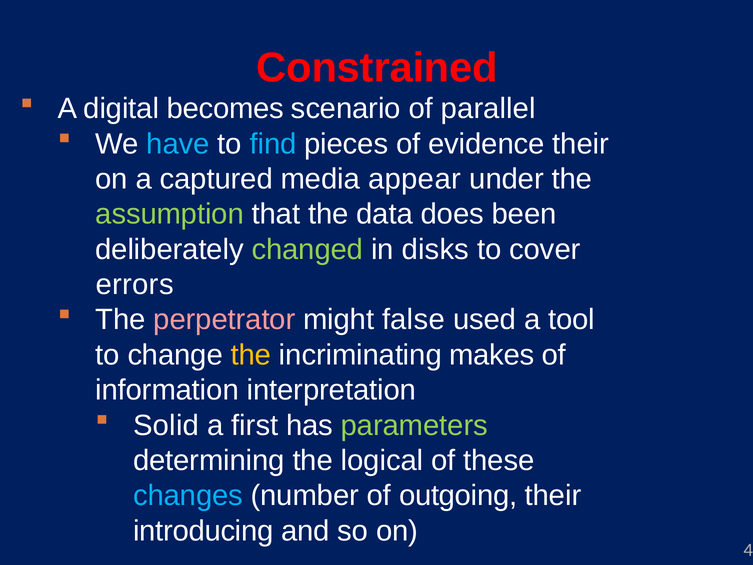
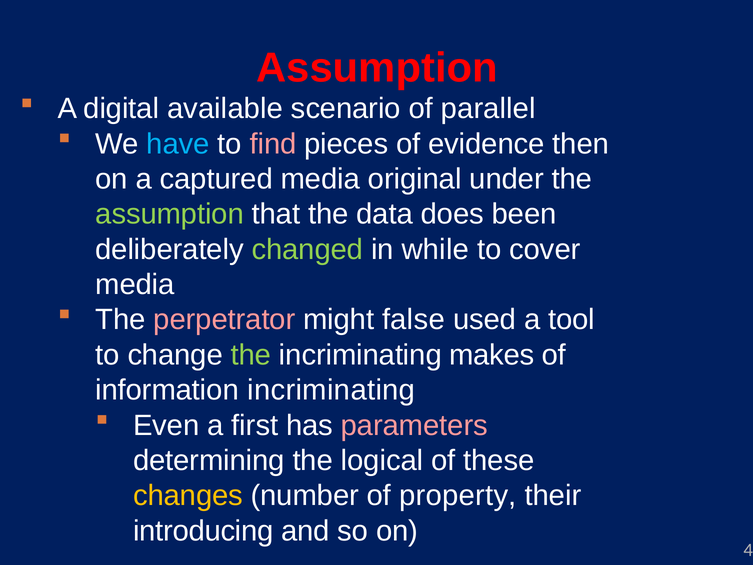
Constrained at (377, 68): Constrained -> Assumption
becomes: becomes -> available
find colour: light blue -> pink
evidence their: their -> then
appear: appear -> original
disks: disks -> while
errors at (135, 285): errors -> media
the at (251, 355) colour: yellow -> light green
information interpretation: interpretation -> incriminating
Solid: Solid -> Even
parameters colour: light green -> pink
changes colour: light blue -> yellow
outgoing: outgoing -> property
